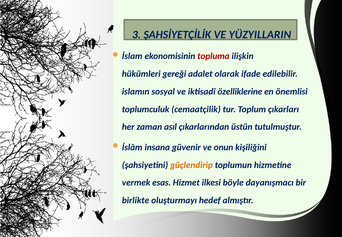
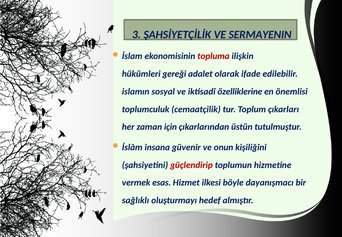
YÜZYILLARIN: YÜZYILLARIN -> SERMAYENIN
asıl: asıl -> için
güçlendirip colour: orange -> red
birlikte: birlikte -> sağlıklı
